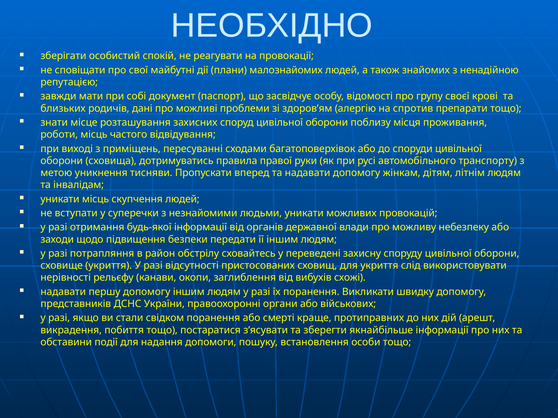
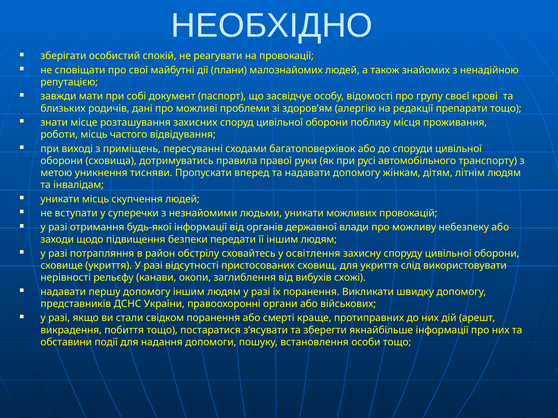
спротив: спротив -> редакції
переведені: переведені -> освітлення
